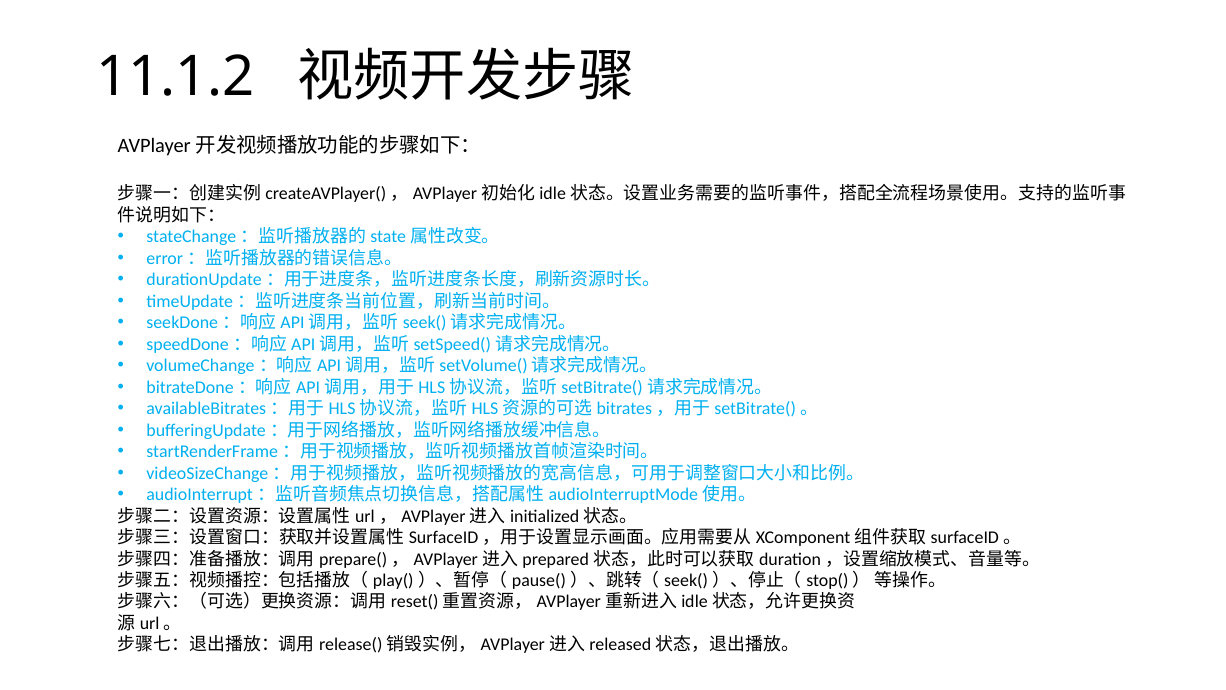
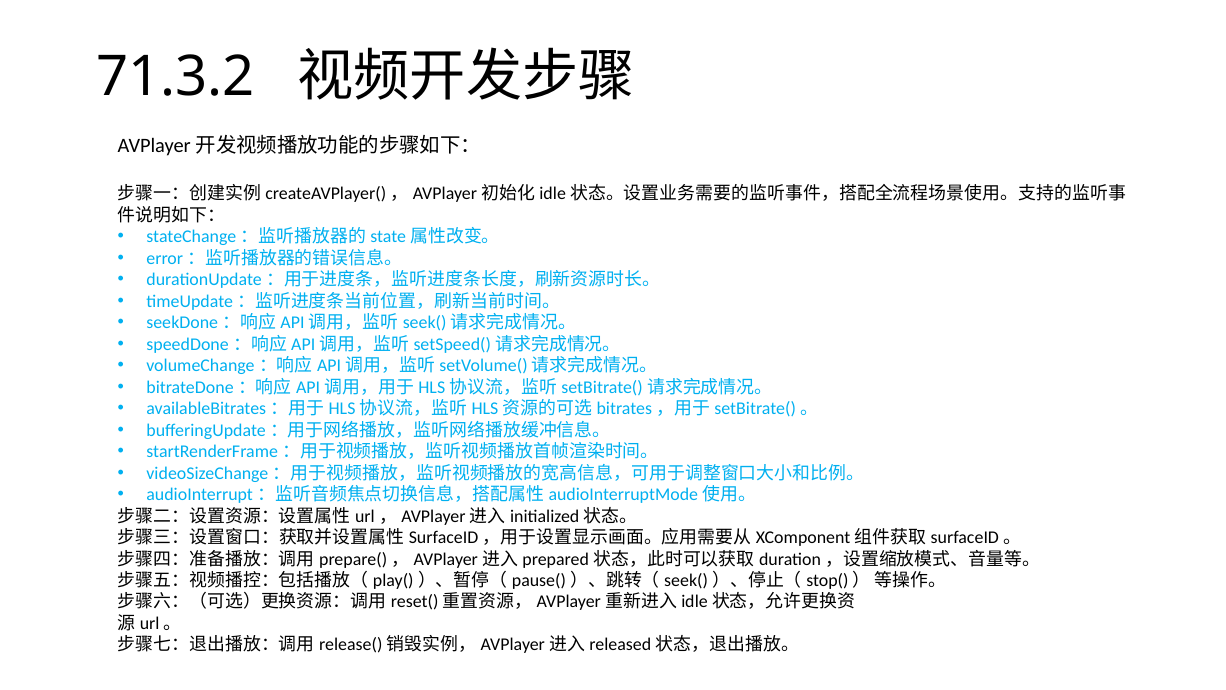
11.1.2: 11.1.2 -> 71.3.2
